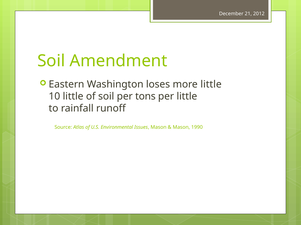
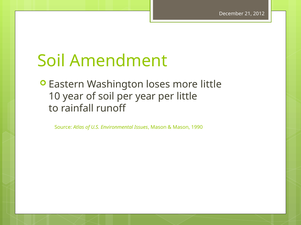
10 little: little -> year
per tons: tons -> year
